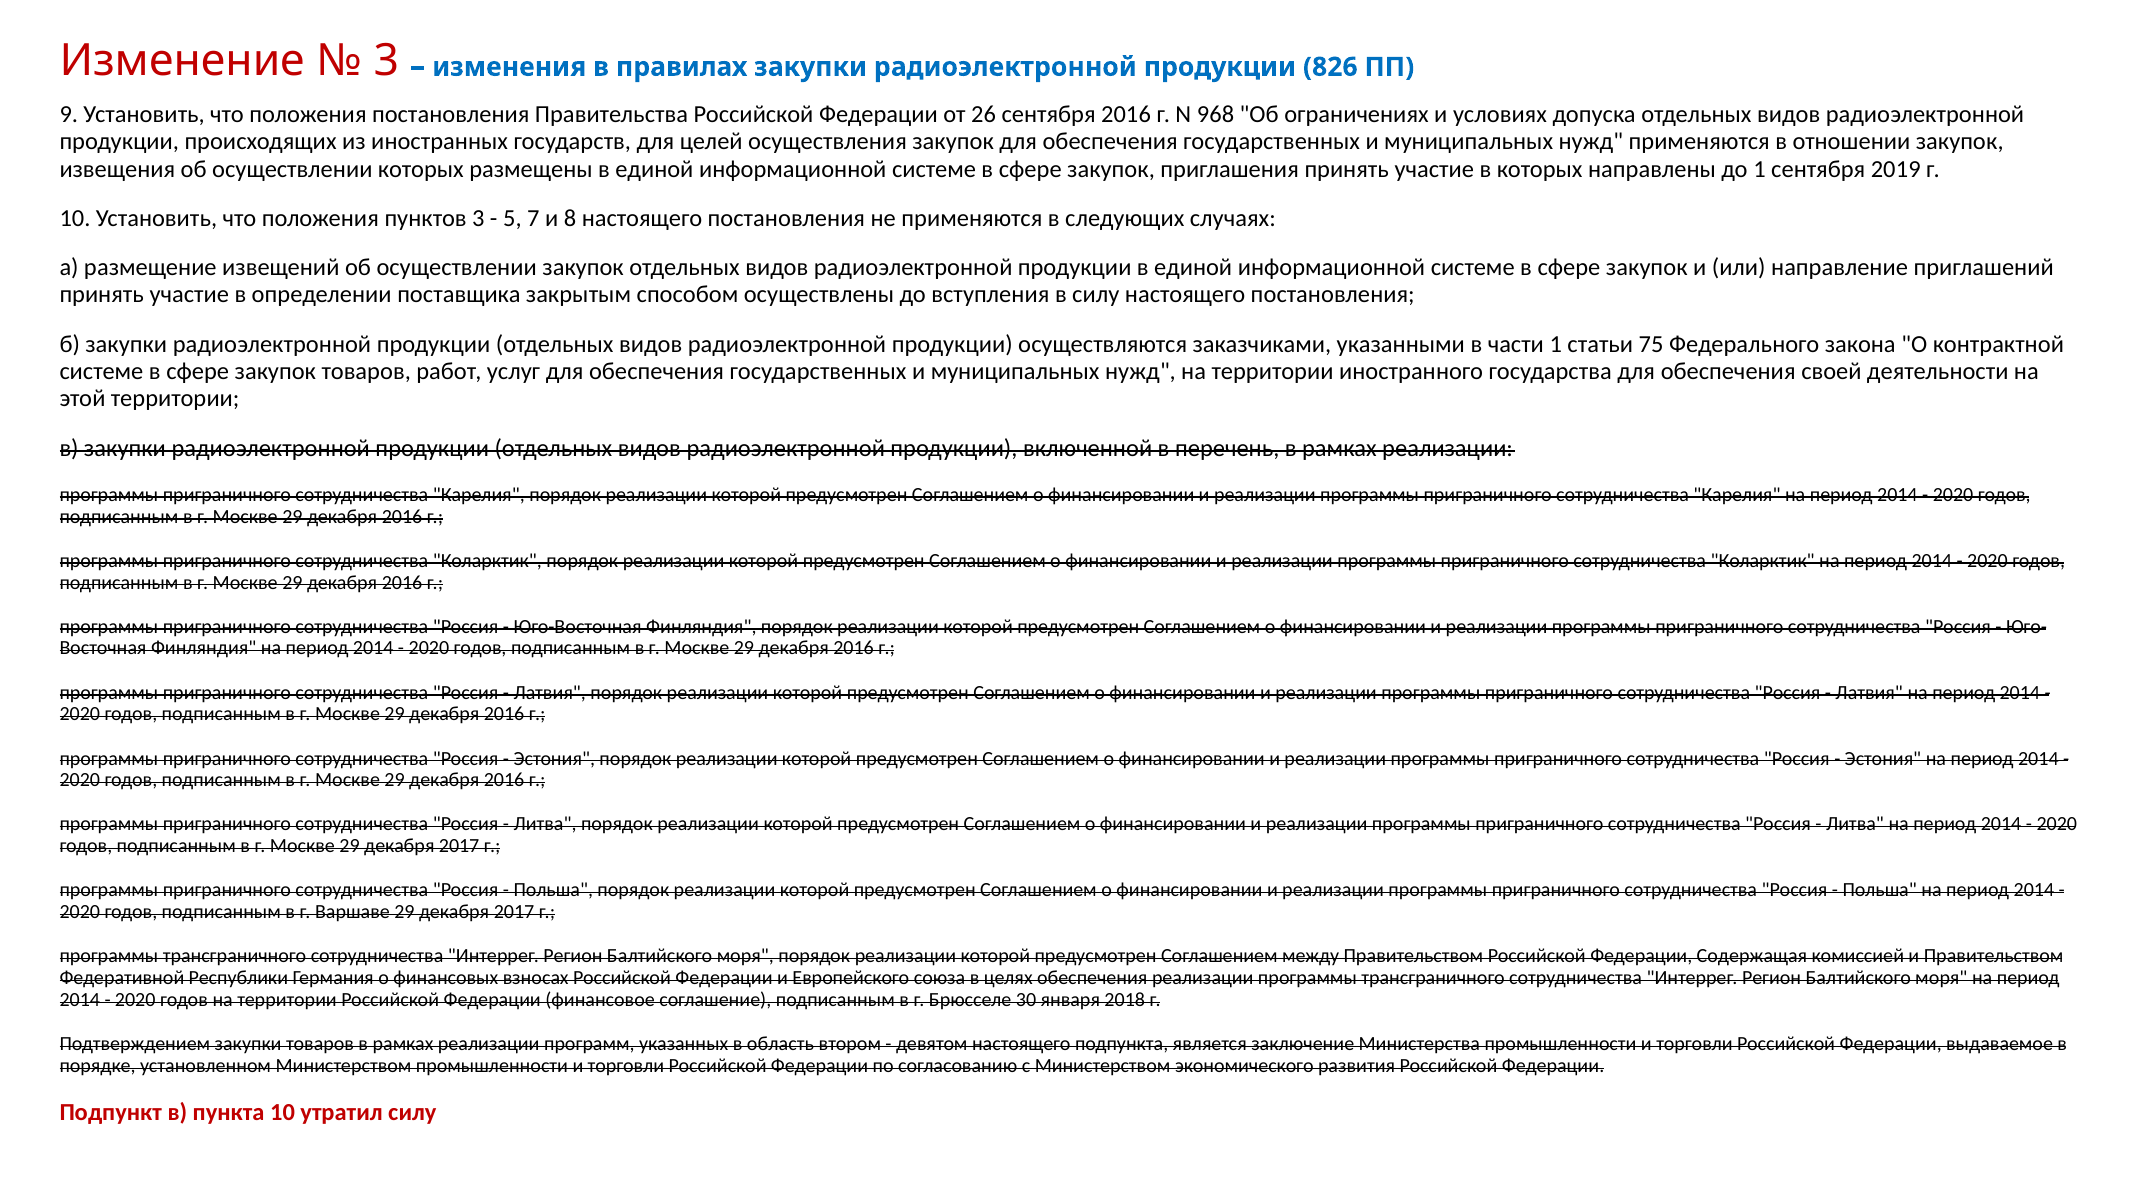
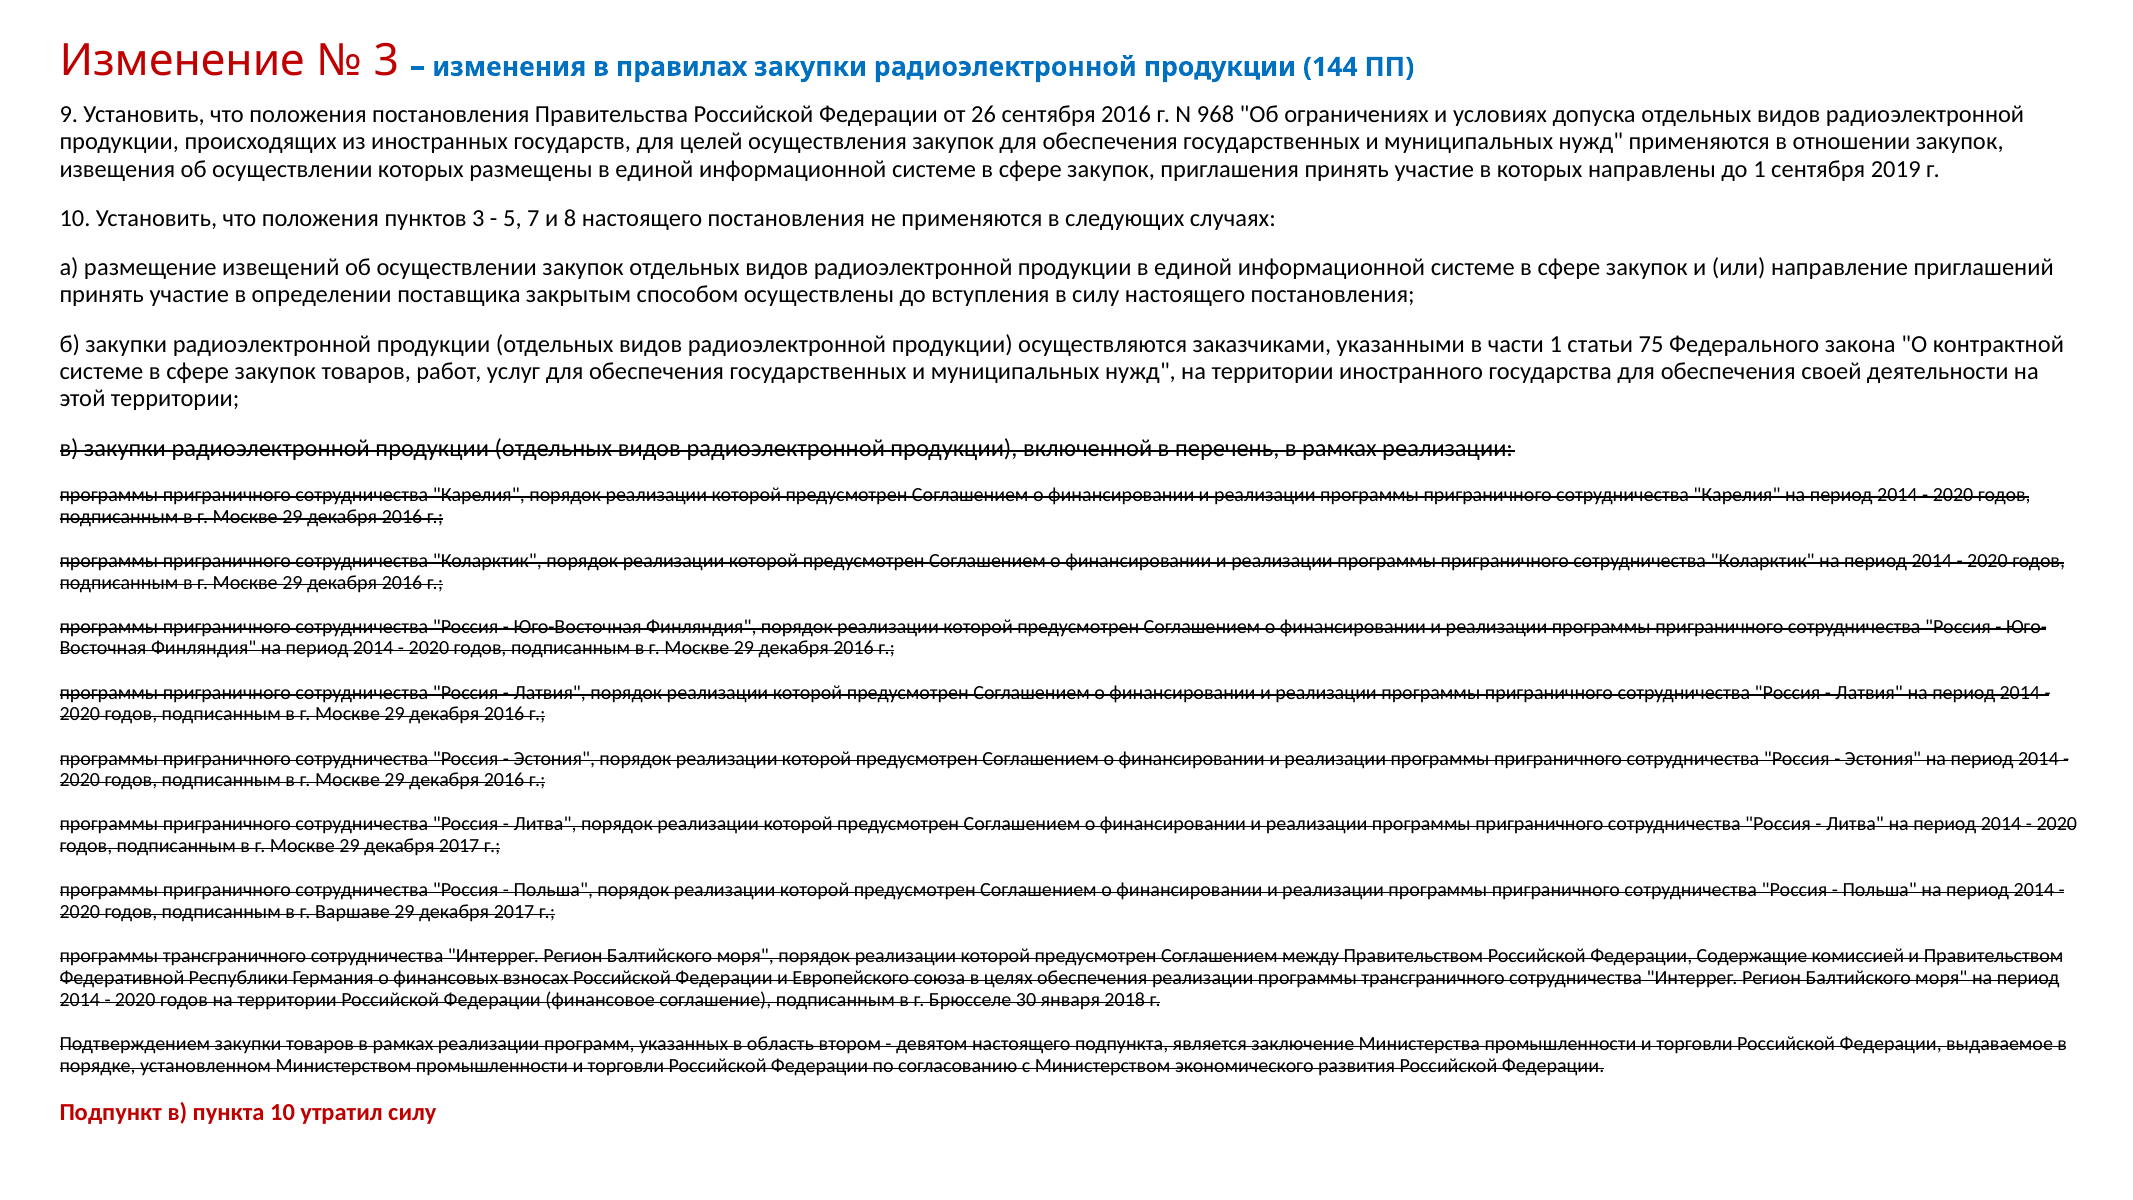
826: 826 -> 144
Содержащая: Содержащая -> Содержащие
